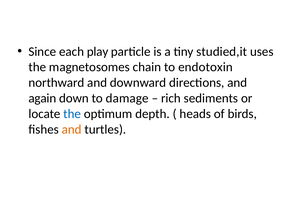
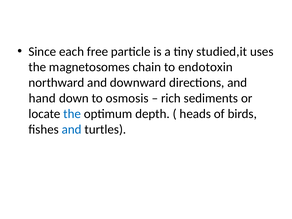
play: play -> free
again: again -> hand
damage: damage -> osmosis
and at (72, 129) colour: orange -> blue
